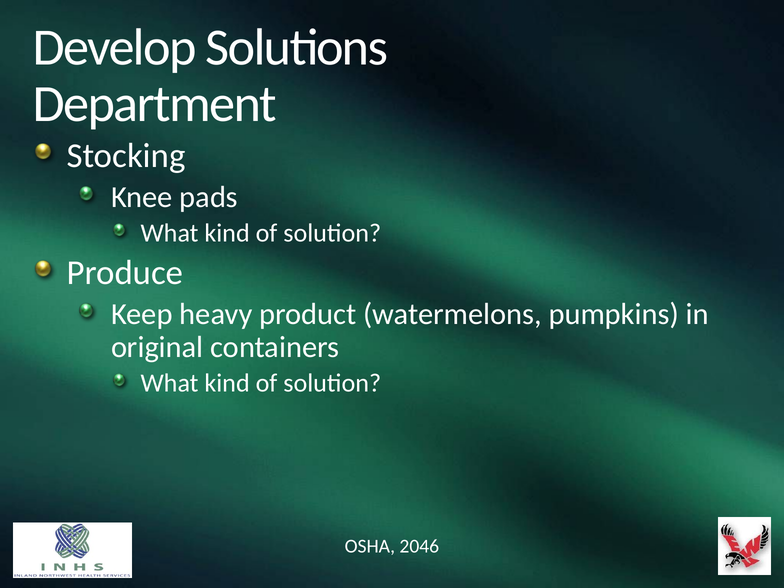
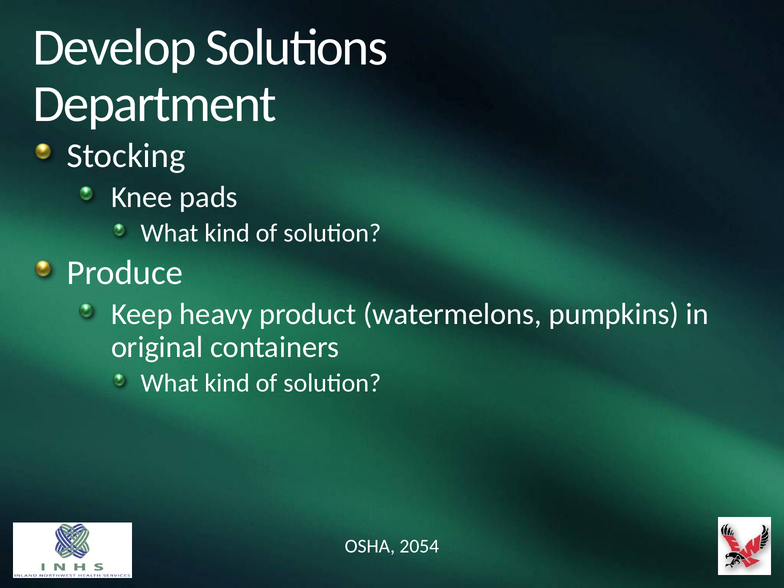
2046: 2046 -> 2054
